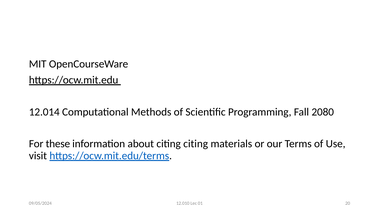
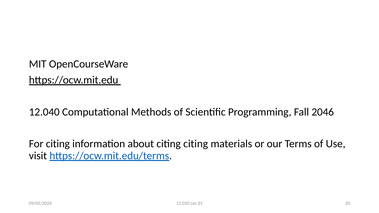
12.014: 12.014 -> 12.040
2080: 2080 -> 2046
For these: these -> citing
